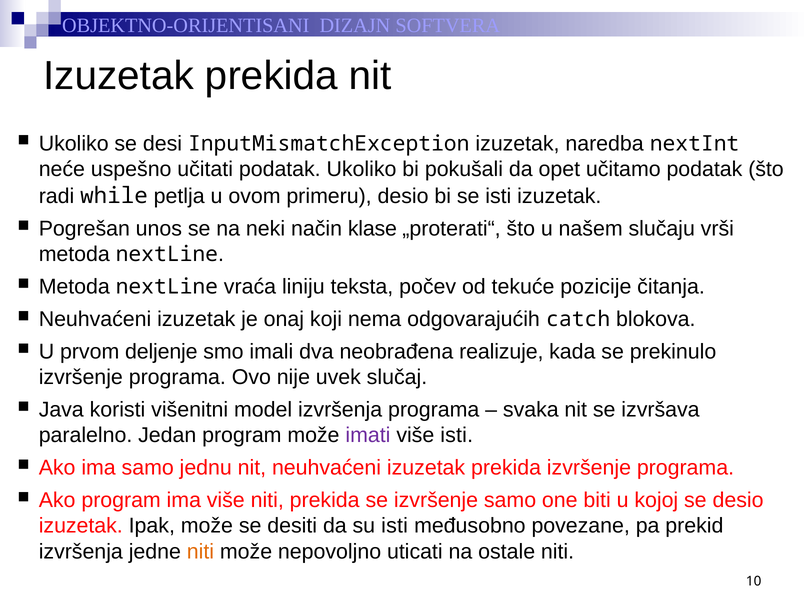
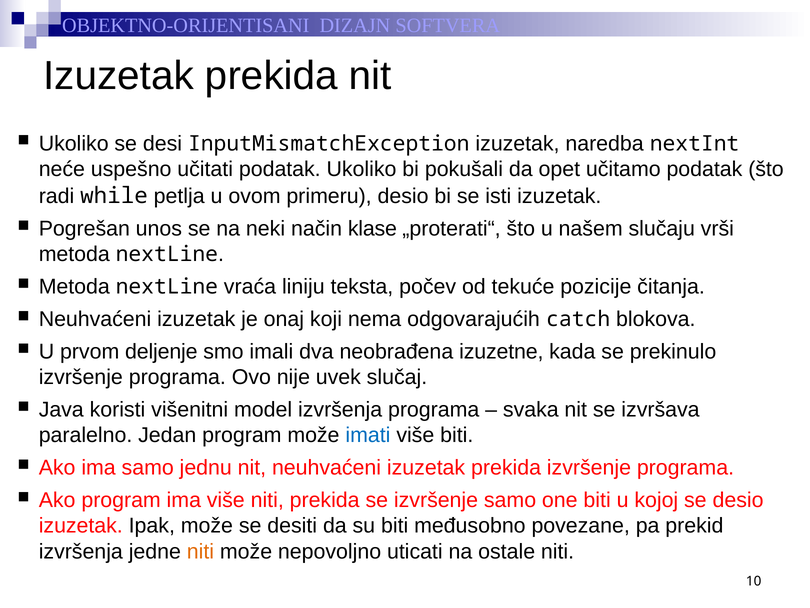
realizuje: realizuje -> izuzetne
imati colour: purple -> blue
više isti: isti -> biti
su isti: isti -> biti
